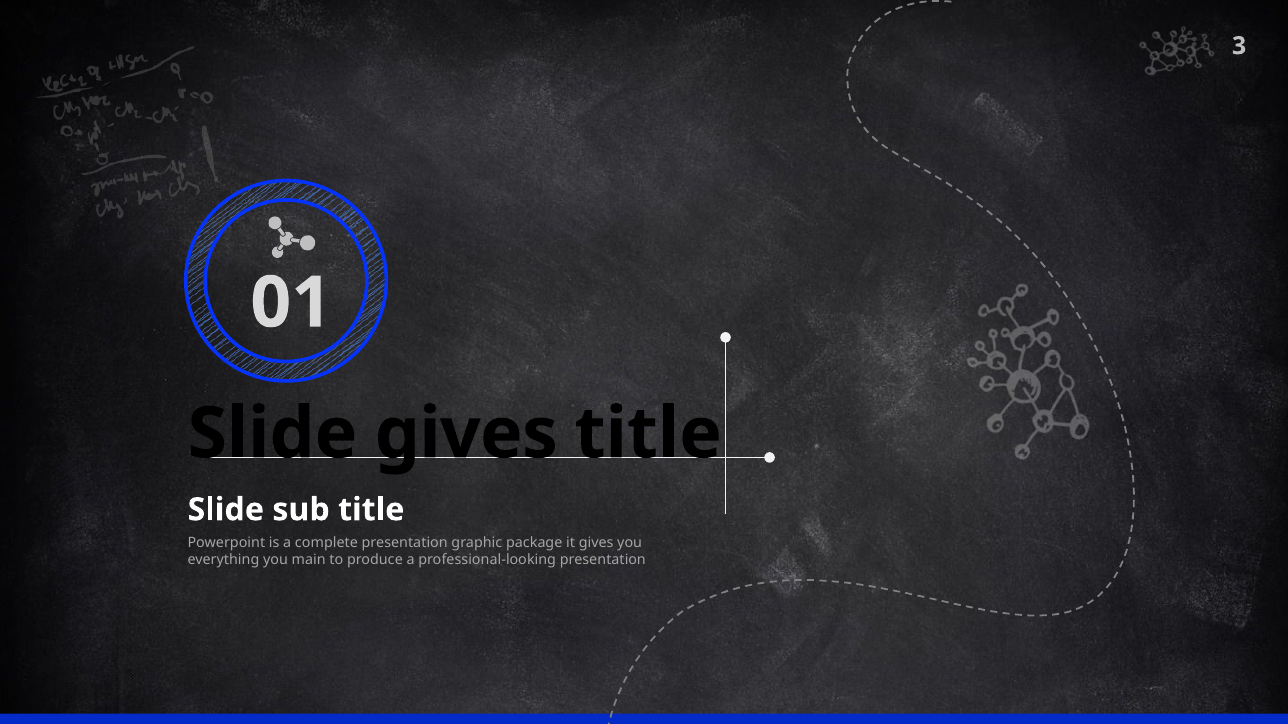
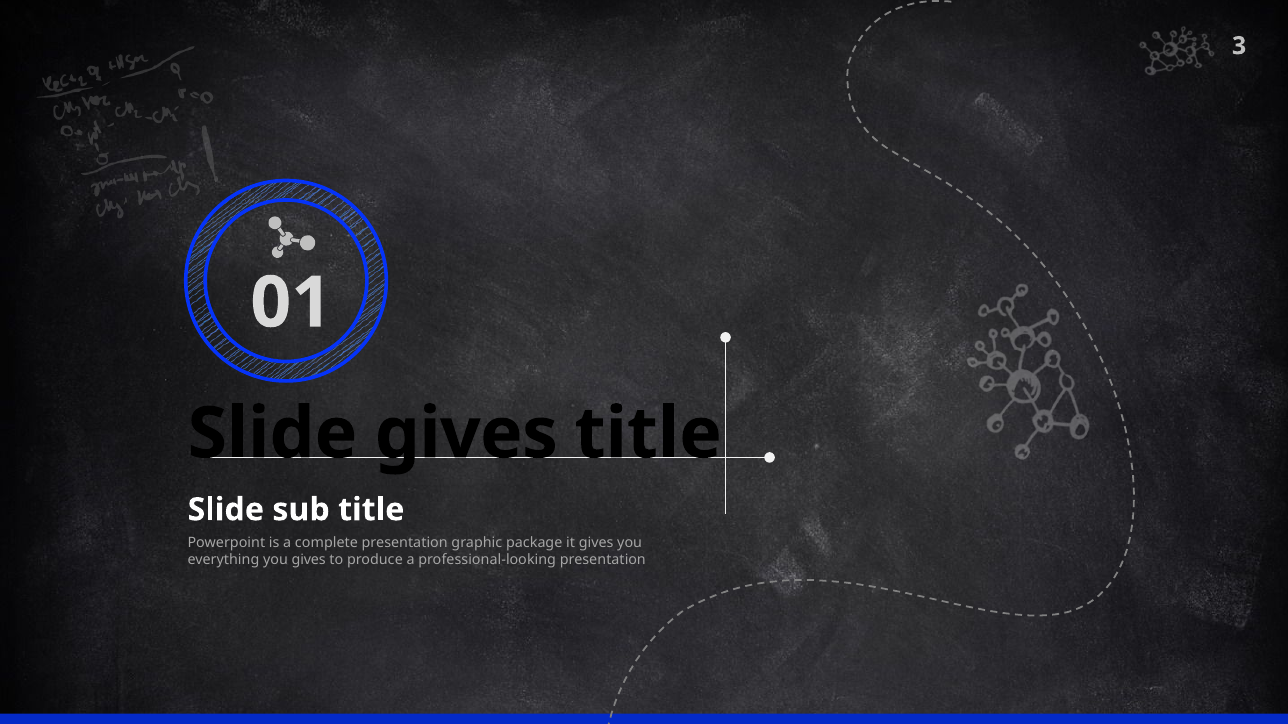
you main: main -> gives
